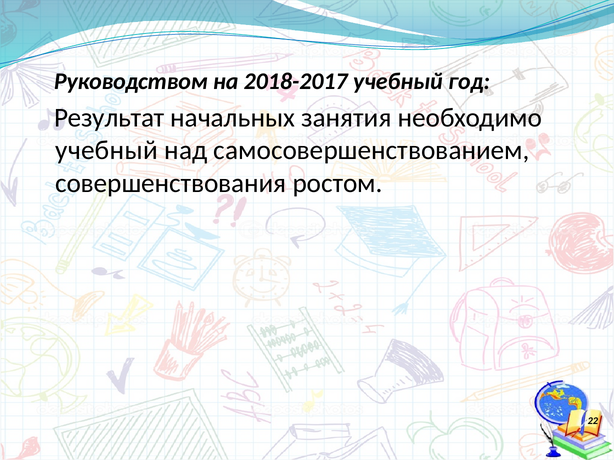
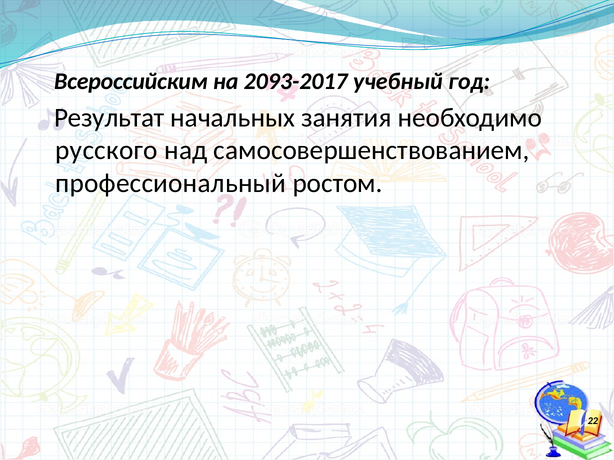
Руководством: Руководством -> Всероссийским
2018-2017: 2018-2017 -> 2093-2017
учебный at (107, 151): учебный -> русского
совершенствования: совершенствования -> профессиональный
